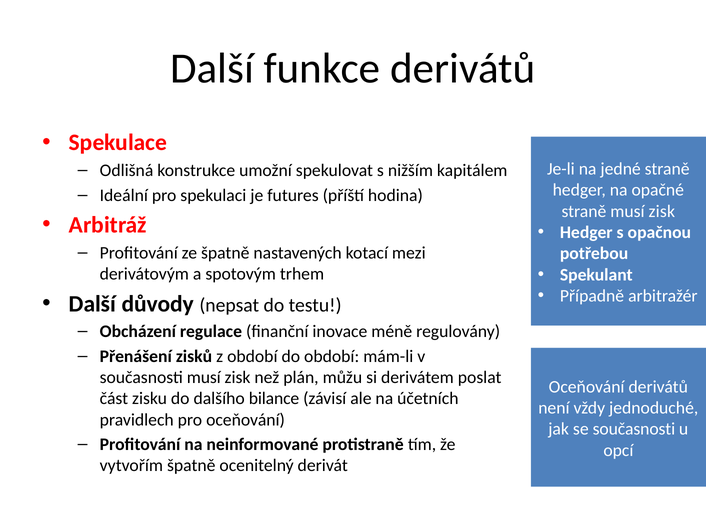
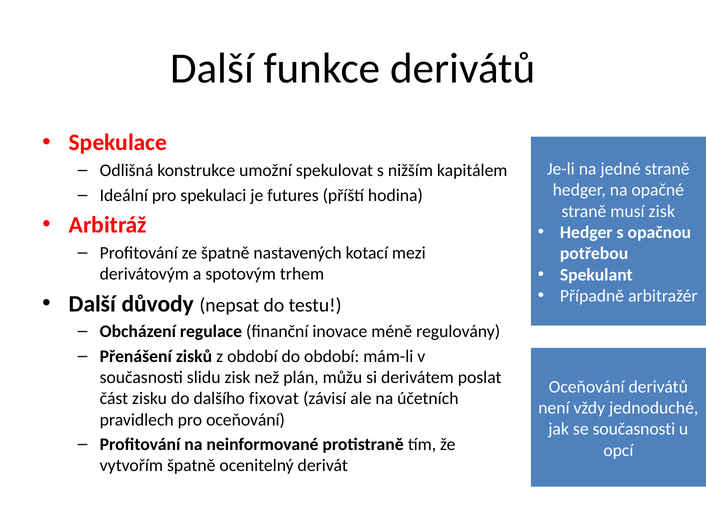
současnosti musí: musí -> slidu
bilance: bilance -> fixovat
